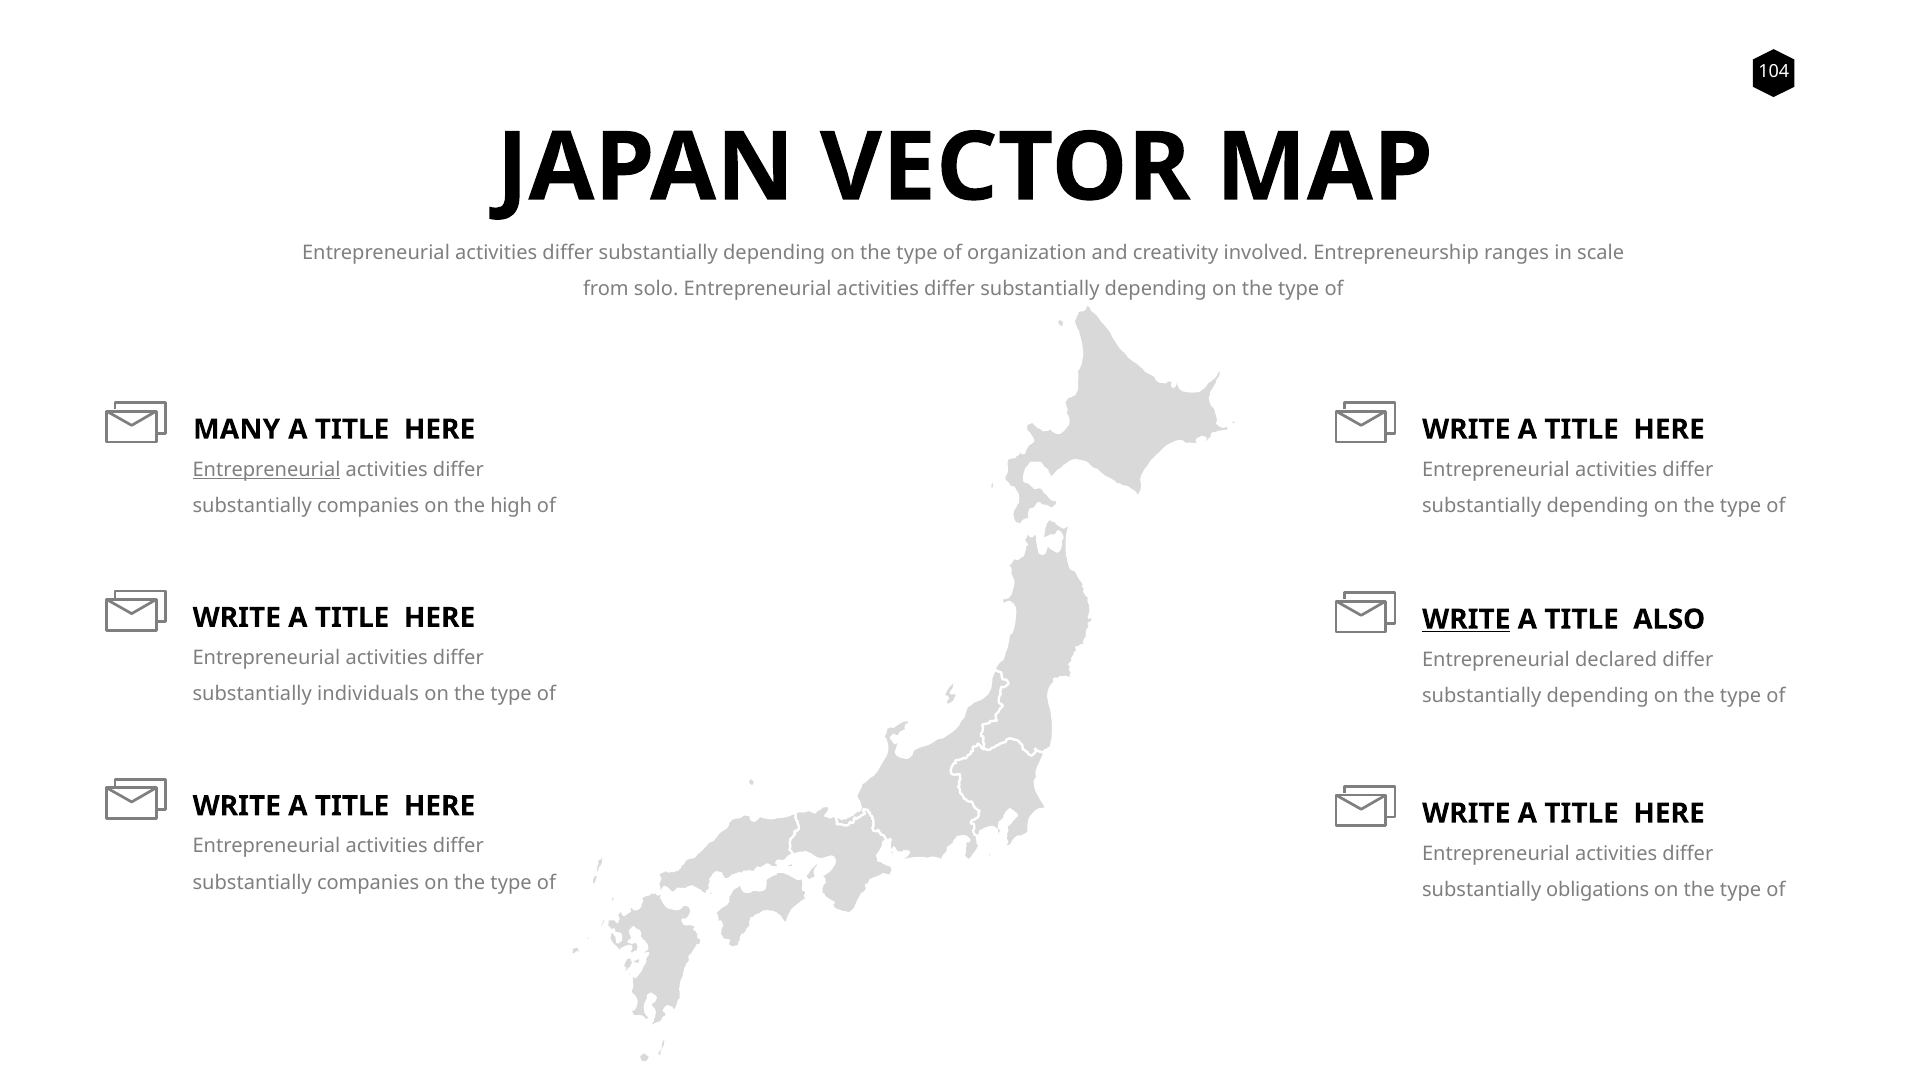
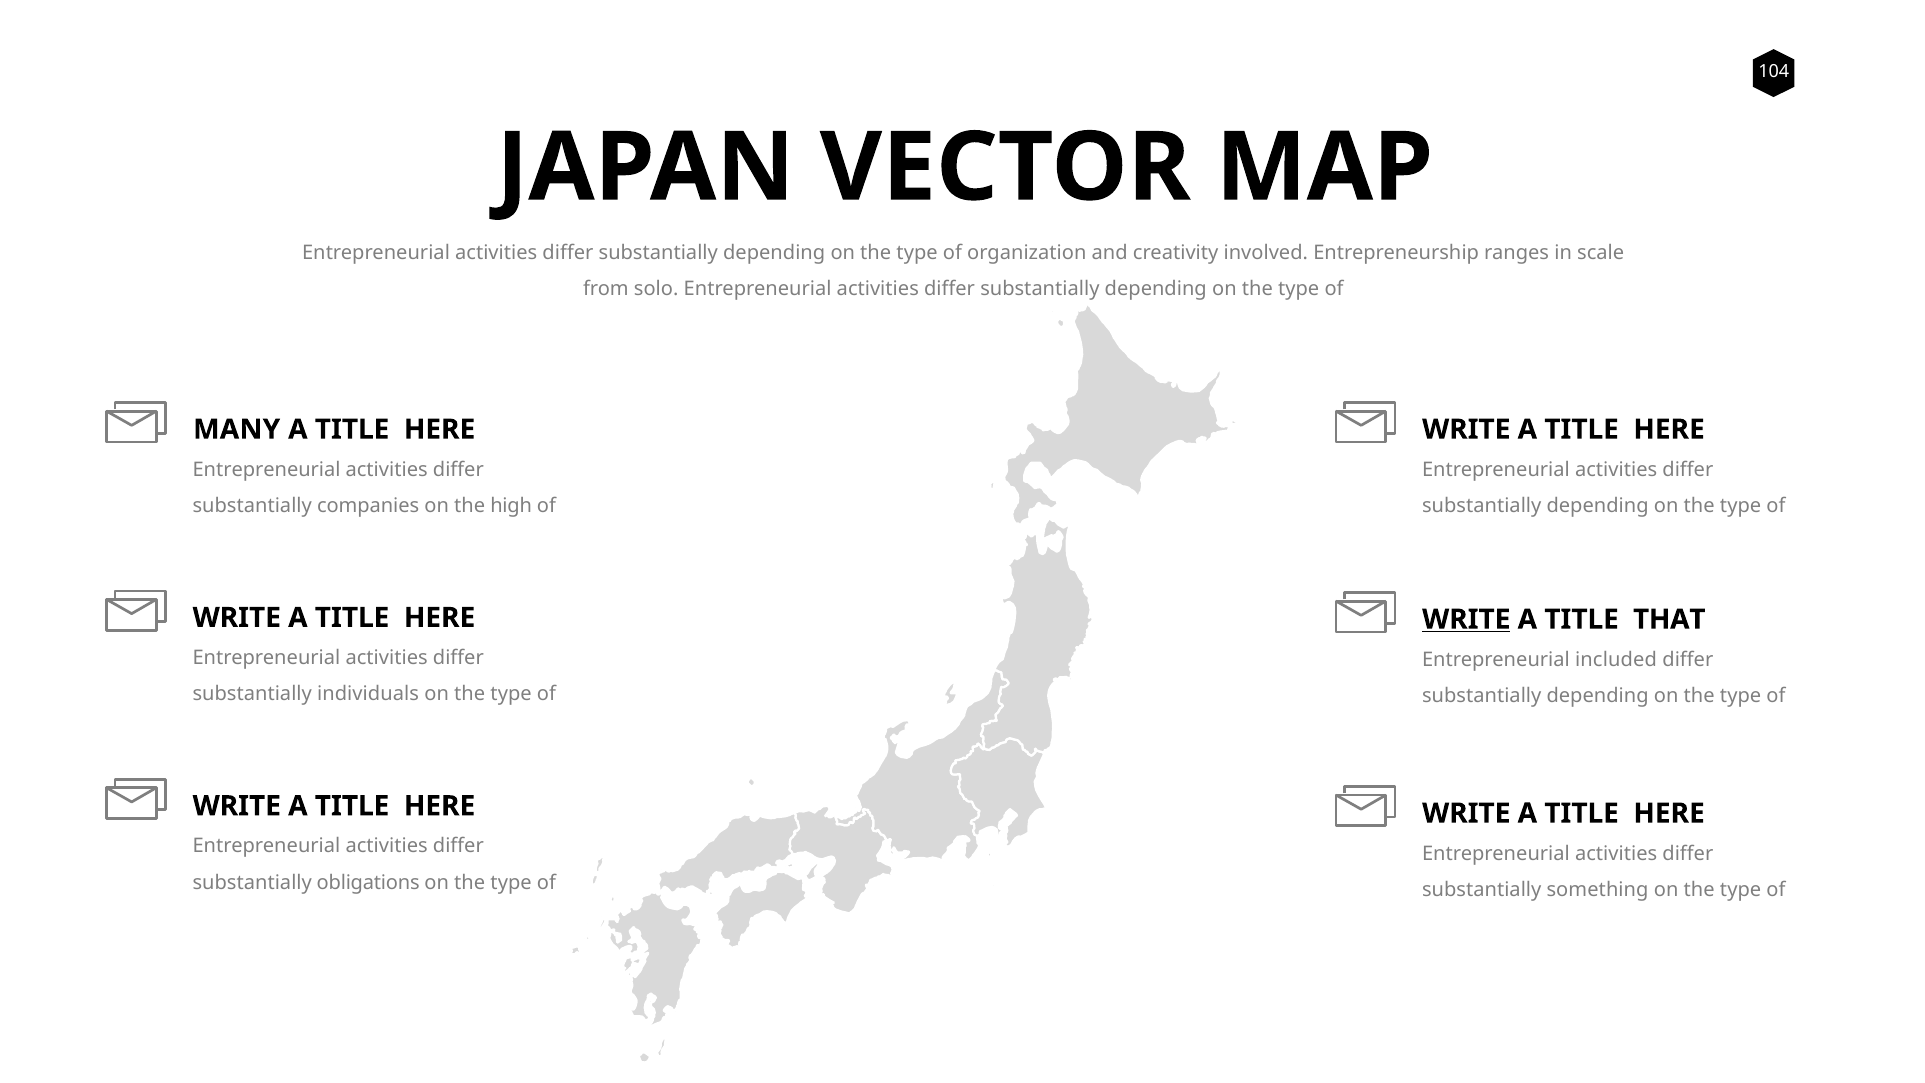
Entrepreneurial at (267, 470) underline: present -> none
ALSO: ALSO -> THAT
declared: declared -> included
companies at (368, 883): companies -> obligations
obligations: obligations -> something
